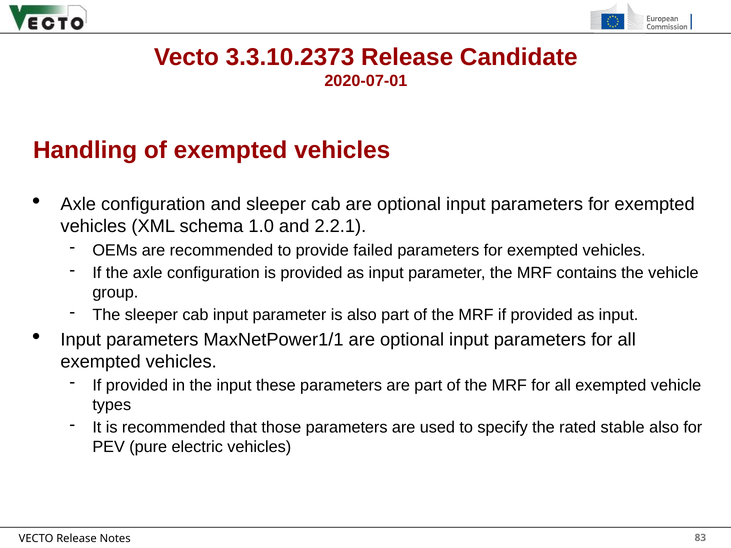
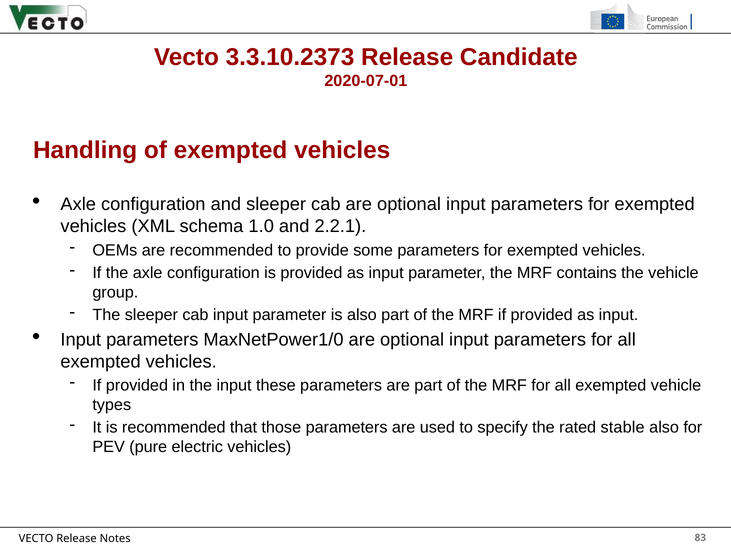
failed: failed -> some
MaxNetPower1/1: MaxNetPower1/1 -> MaxNetPower1/0
